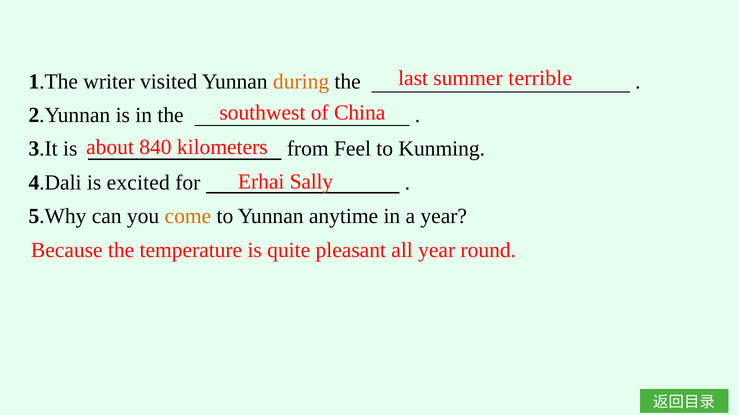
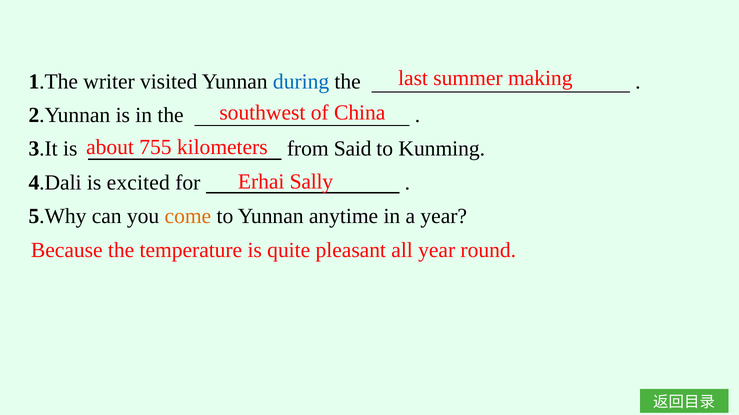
terrible: terrible -> making
during colour: orange -> blue
840: 840 -> 755
Feel: Feel -> Said
